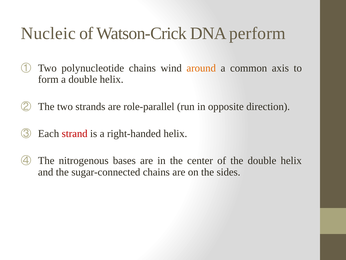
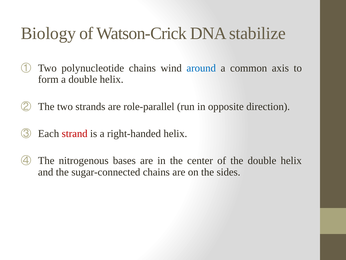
Nucleic: Nucleic -> Biology
perform: perform -> stabilize
around colour: orange -> blue
